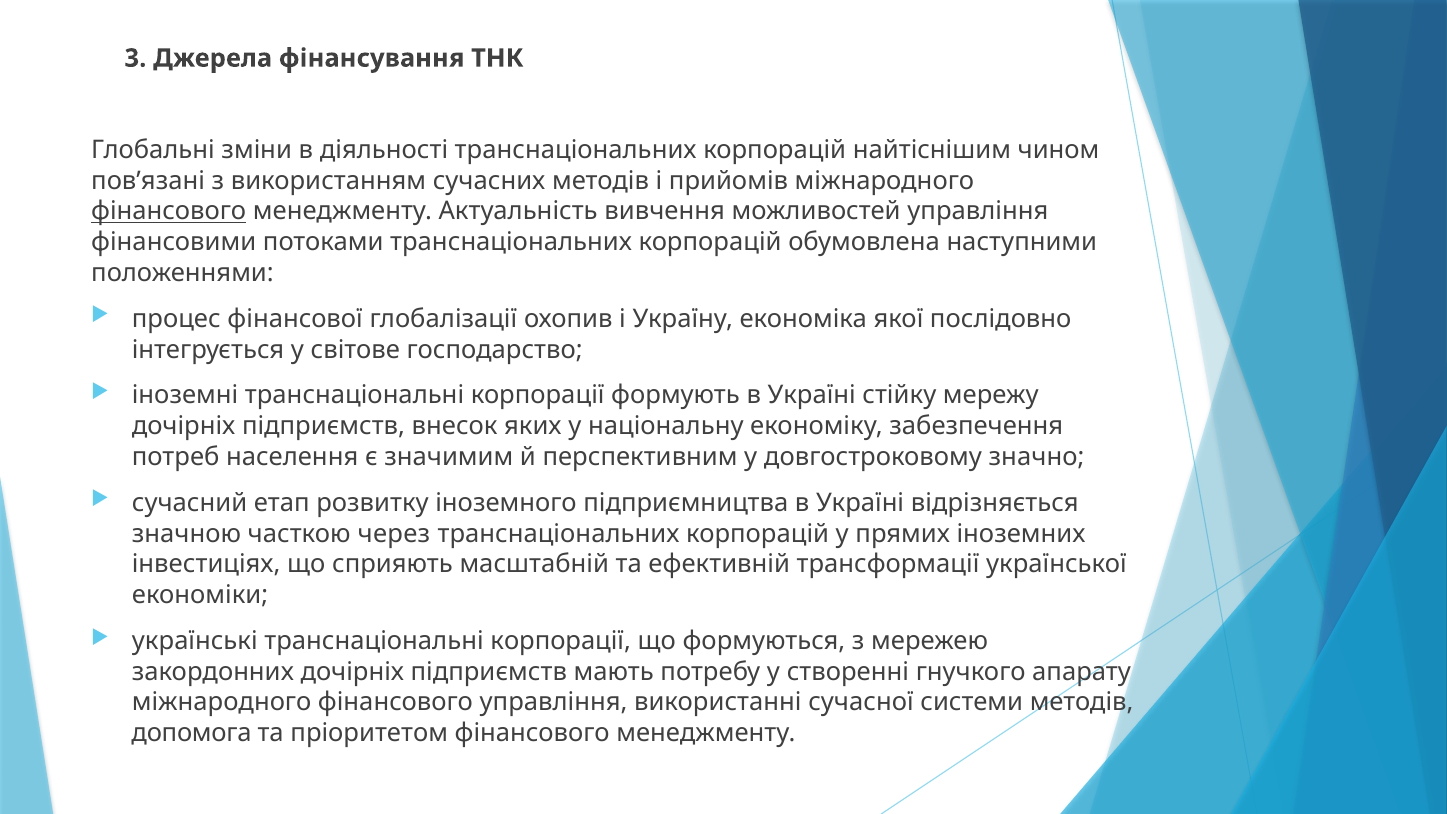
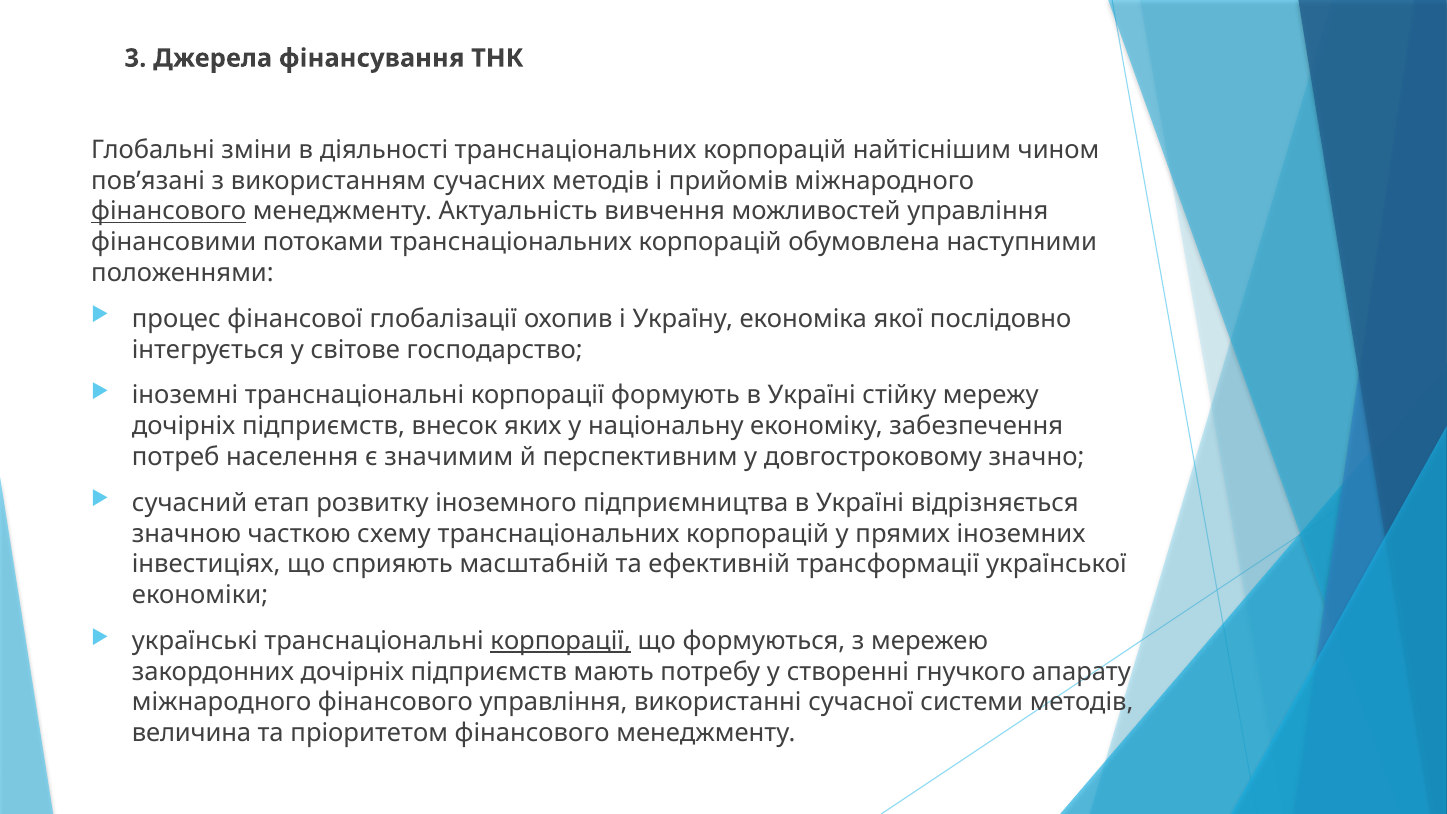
через: через -> схему
корпорації at (561, 641) underline: none -> present
допомога: допомога -> величина
